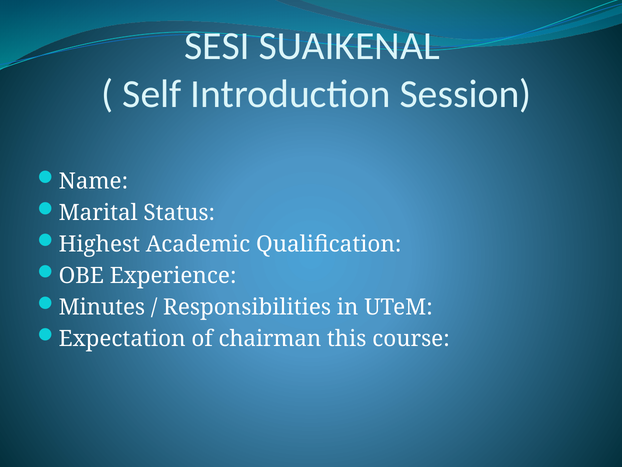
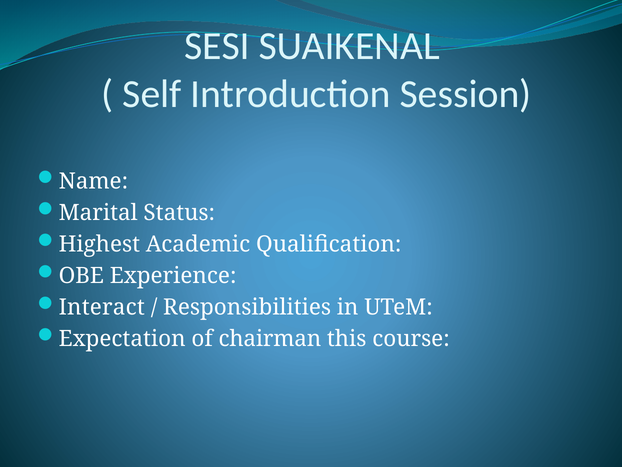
Minutes: Minutes -> Interact
